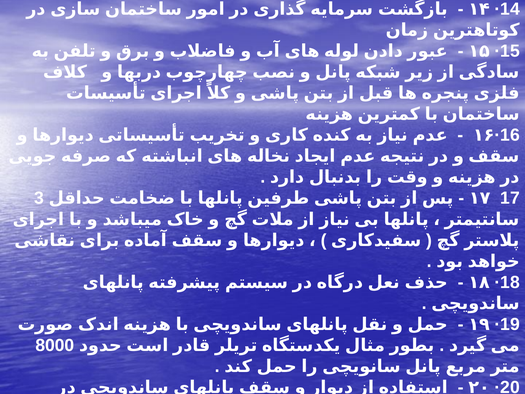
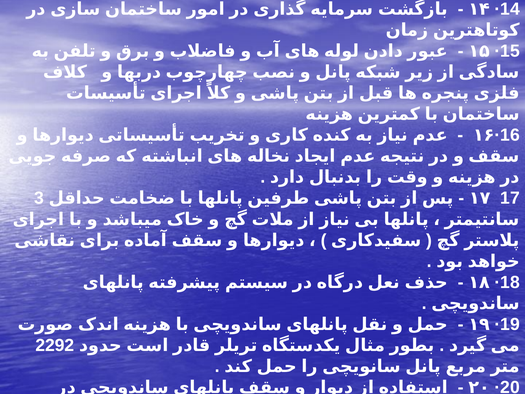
8000: 8000 -> 2292
